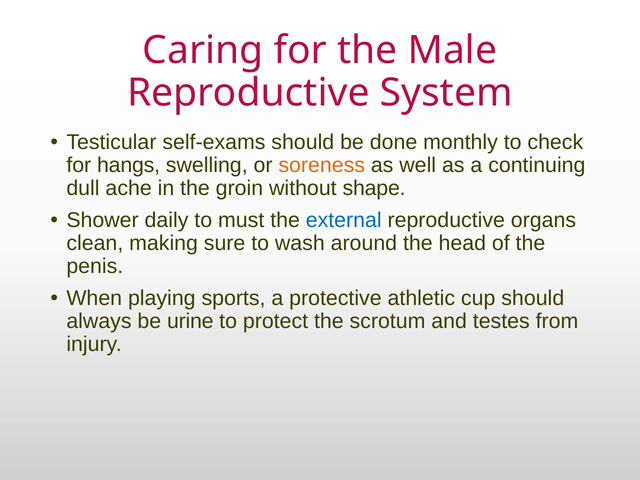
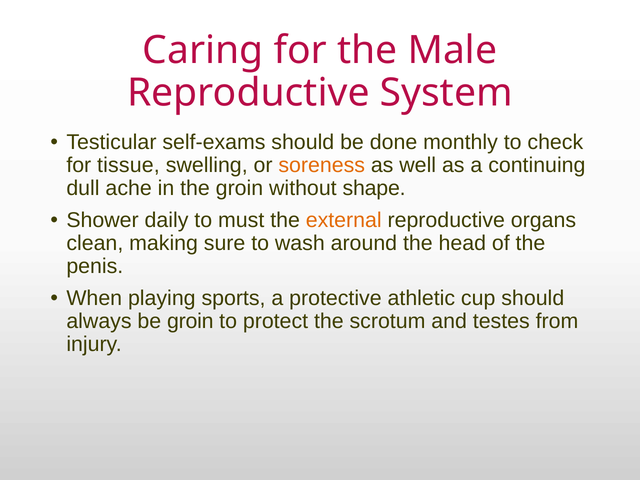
hangs: hangs -> tissue
external colour: blue -> orange
be urine: urine -> groin
